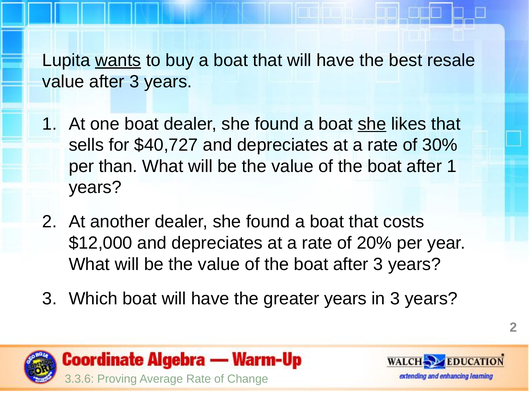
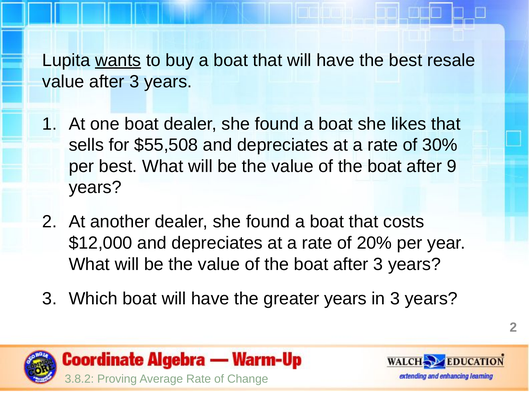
she at (372, 124) underline: present -> none
$40,727: $40,727 -> $55,508
per than: than -> best
after 1: 1 -> 9
3.3.6: 3.3.6 -> 3.8.2
